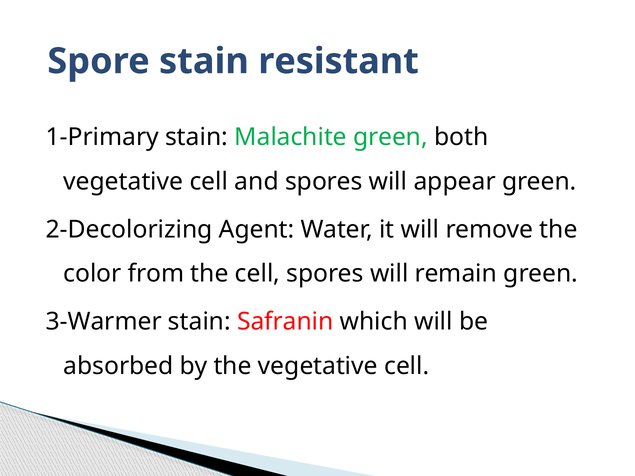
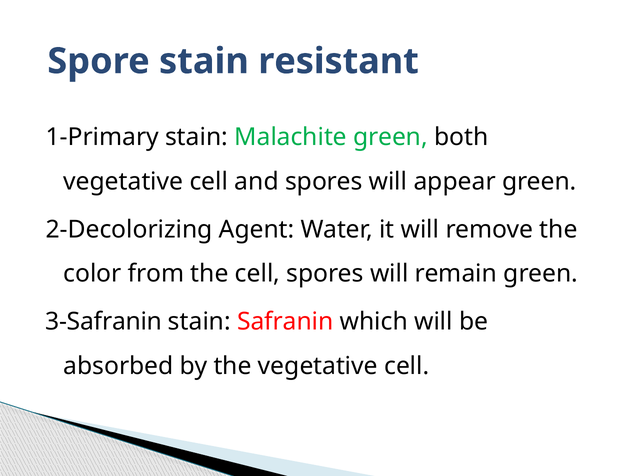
3-Warmer: 3-Warmer -> 3-Safranin
